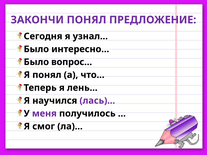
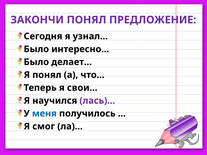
вопрос…: вопрос… -> делает…
лень…: лень… -> свои…
меня colour: purple -> blue
